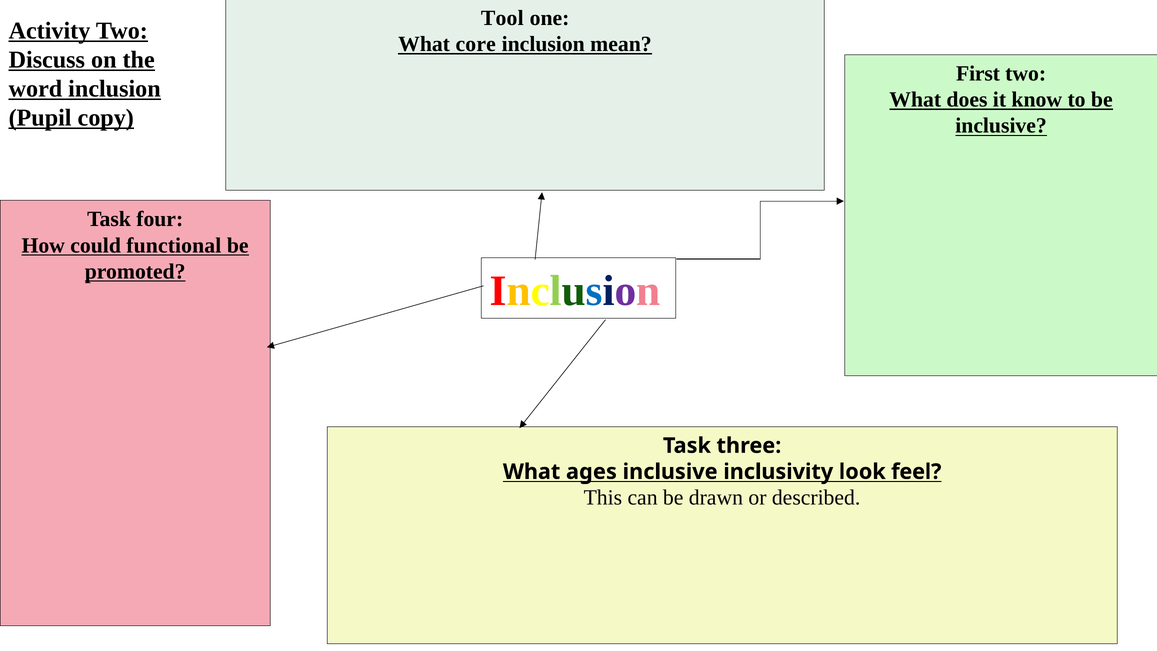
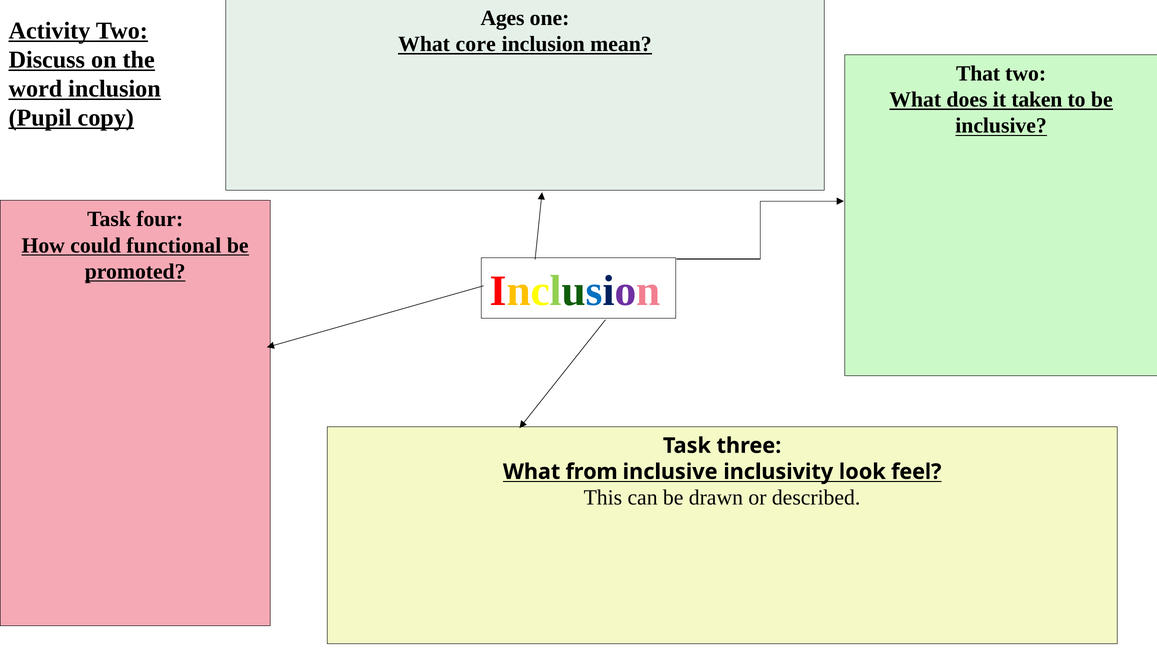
Tool: Tool -> Ages
First: First -> That
know: know -> taken
ages: ages -> from
